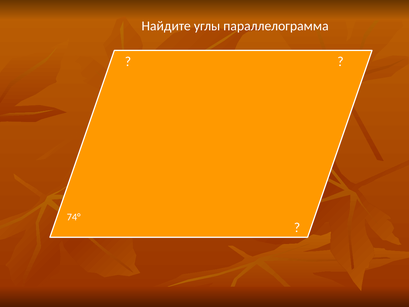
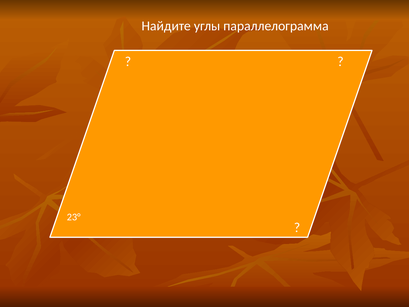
74°: 74° -> 23°
